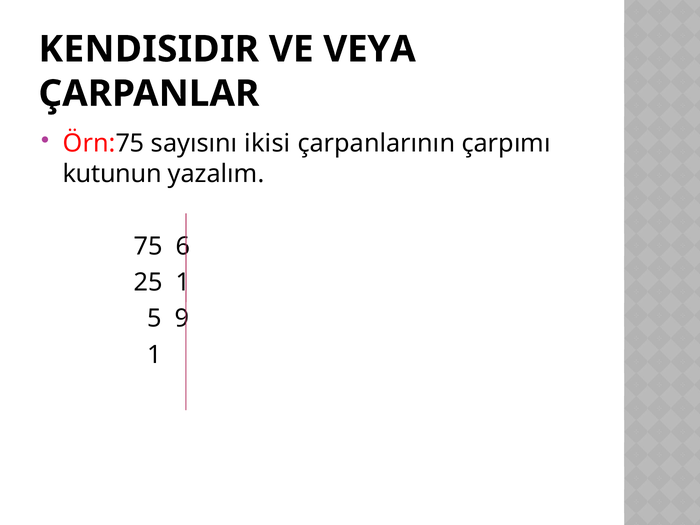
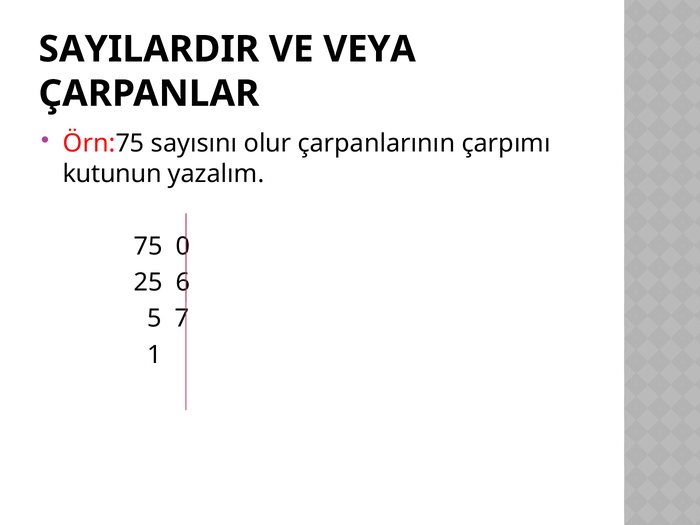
KENDISIDIR: KENDISIDIR -> SAYILARDIR
ikisi: ikisi -> olur
6: 6 -> 0
25 1: 1 -> 6
9: 9 -> 7
